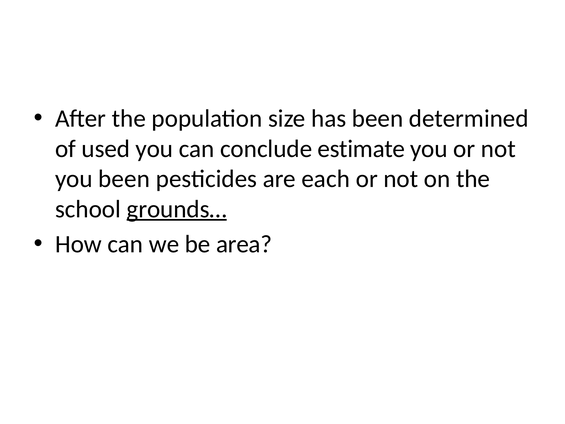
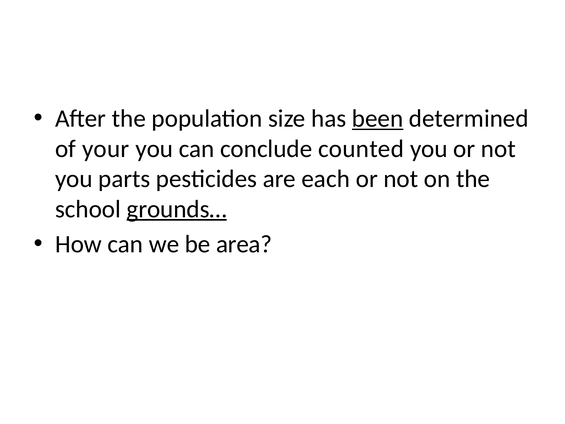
been at (378, 119) underline: none -> present
used: used -> your
estimate: estimate -> counted
you been: been -> parts
